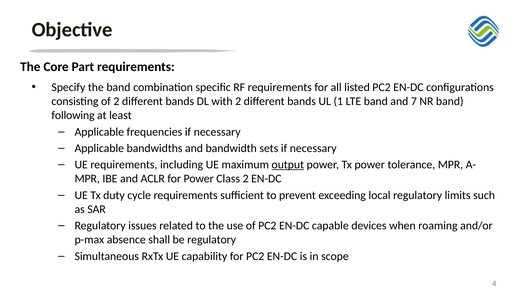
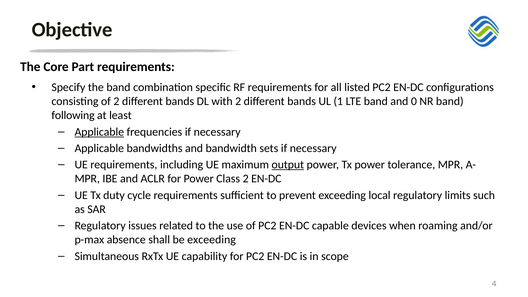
7: 7 -> 0
Applicable at (99, 132) underline: none -> present
be regulatory: regulatory -> exceeding
